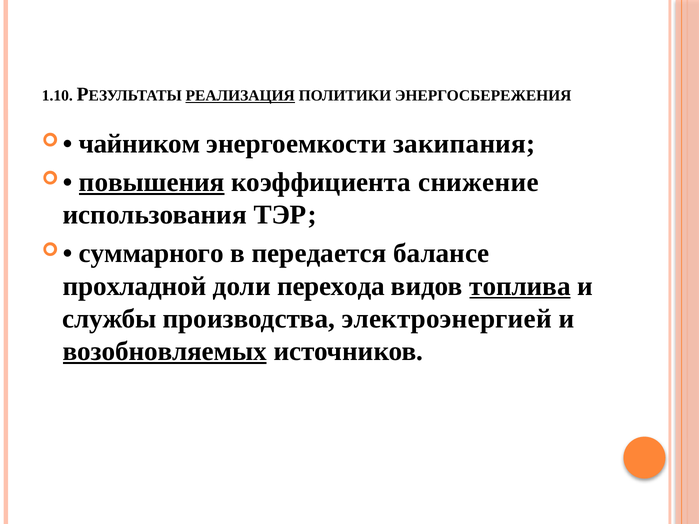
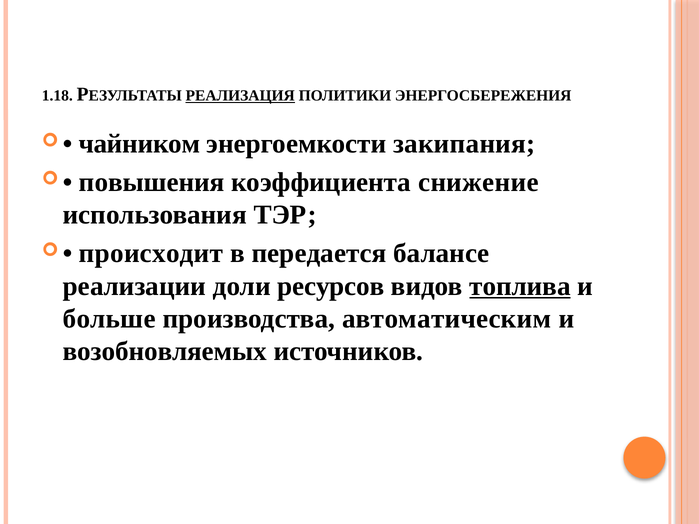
1.10: 1.10 -> 1.18
повышения underline: present -> none
суммарного: суммарного -> происходит
прохладной: прохладной -> реализации
перехода: перехода -> ресурсов
службы: службы -> больше
электроэнергией: электроэнергией -> автоматическим
возобновляемых underline: present -> none
